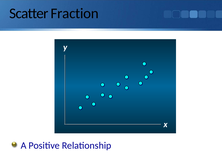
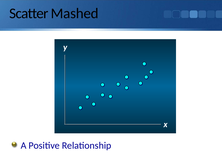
Fraction: Fraction -> Mashed
